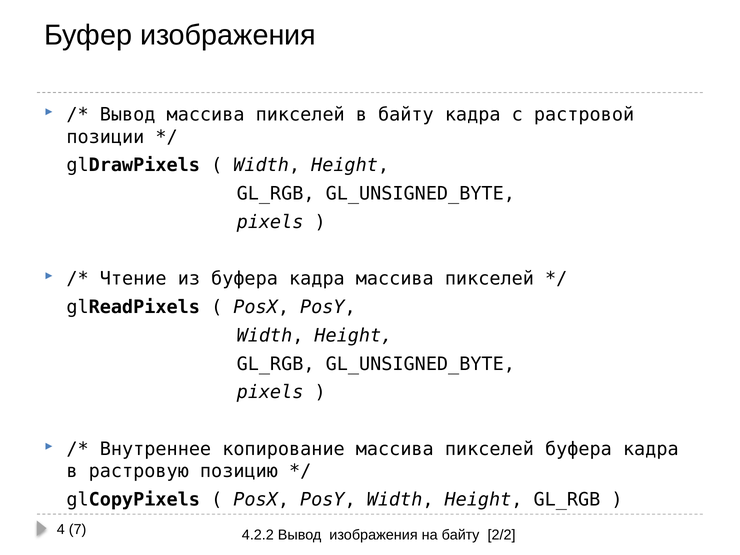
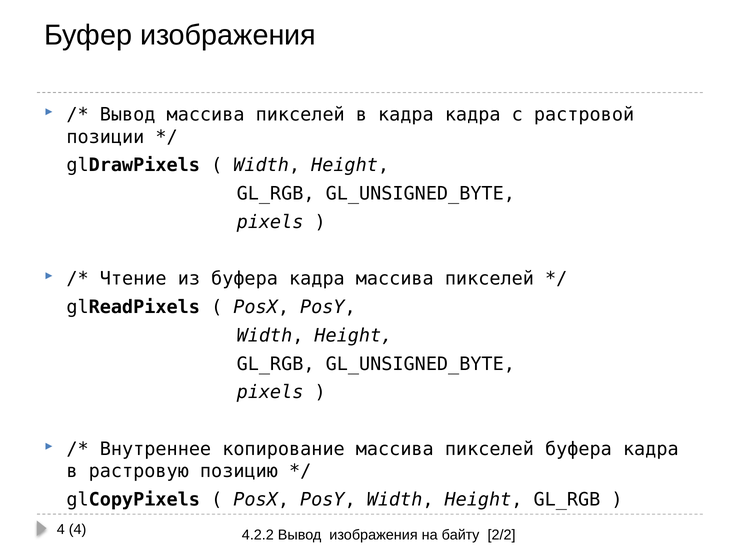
в байту: байту -> кадра
4 7: 7 -> 4
